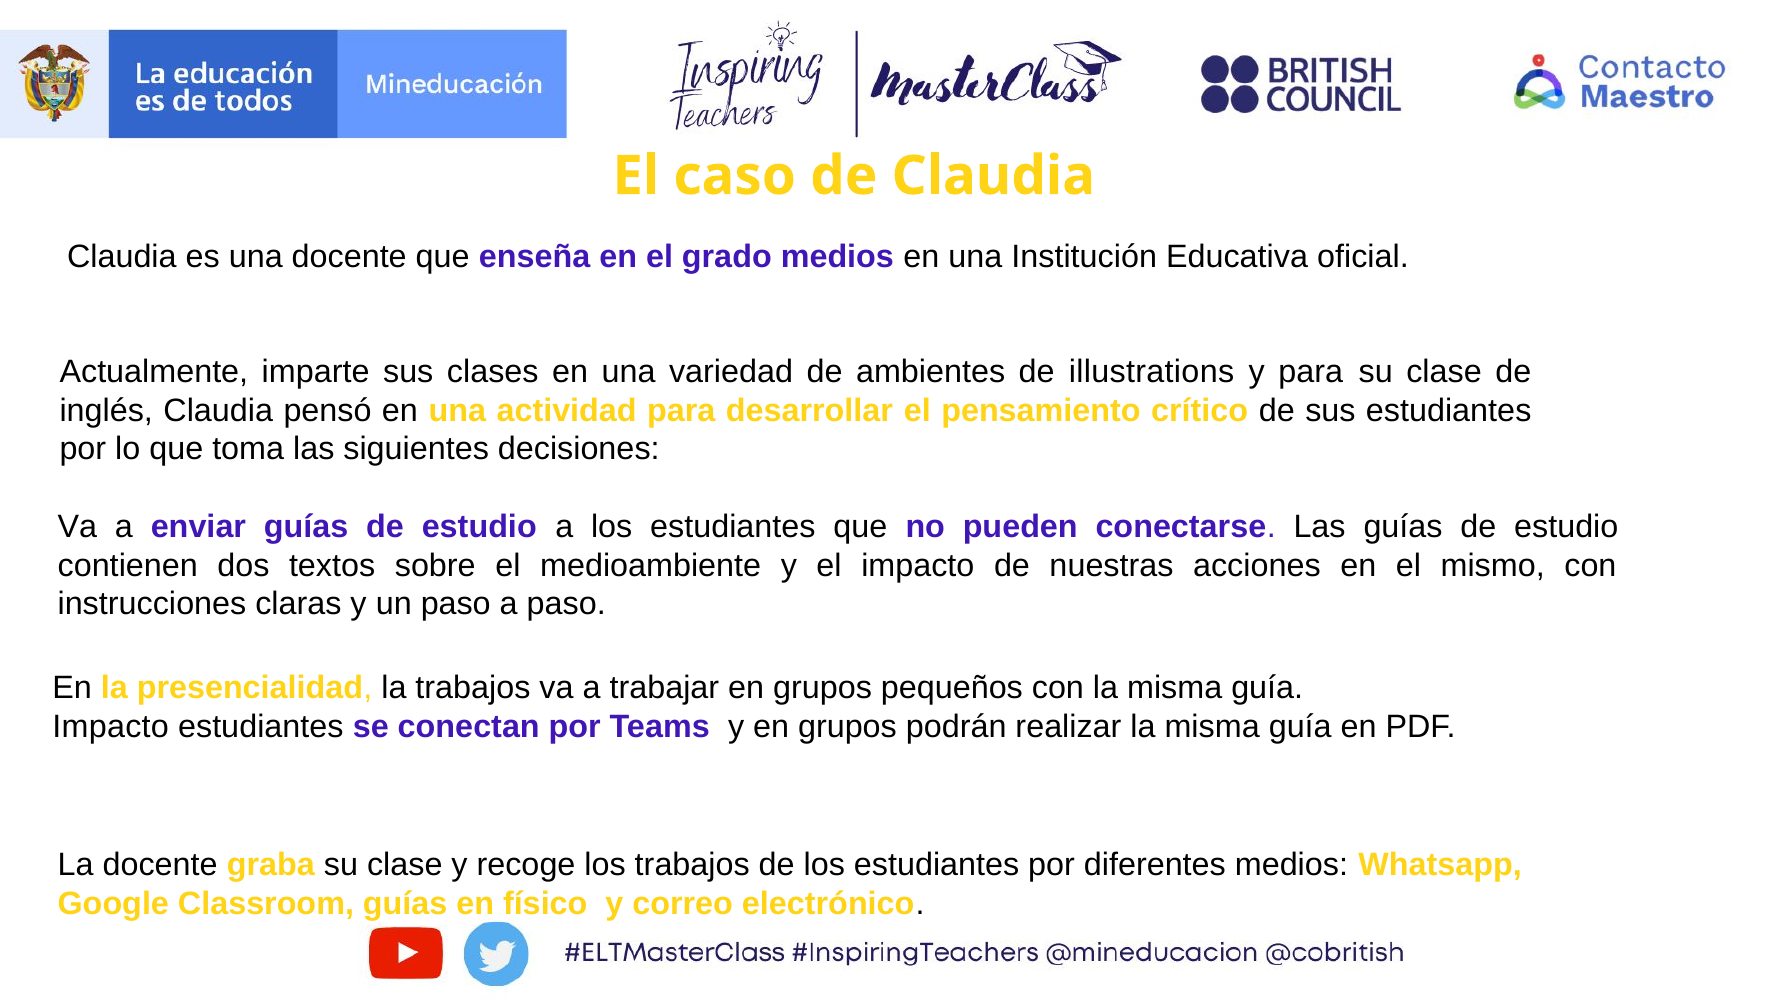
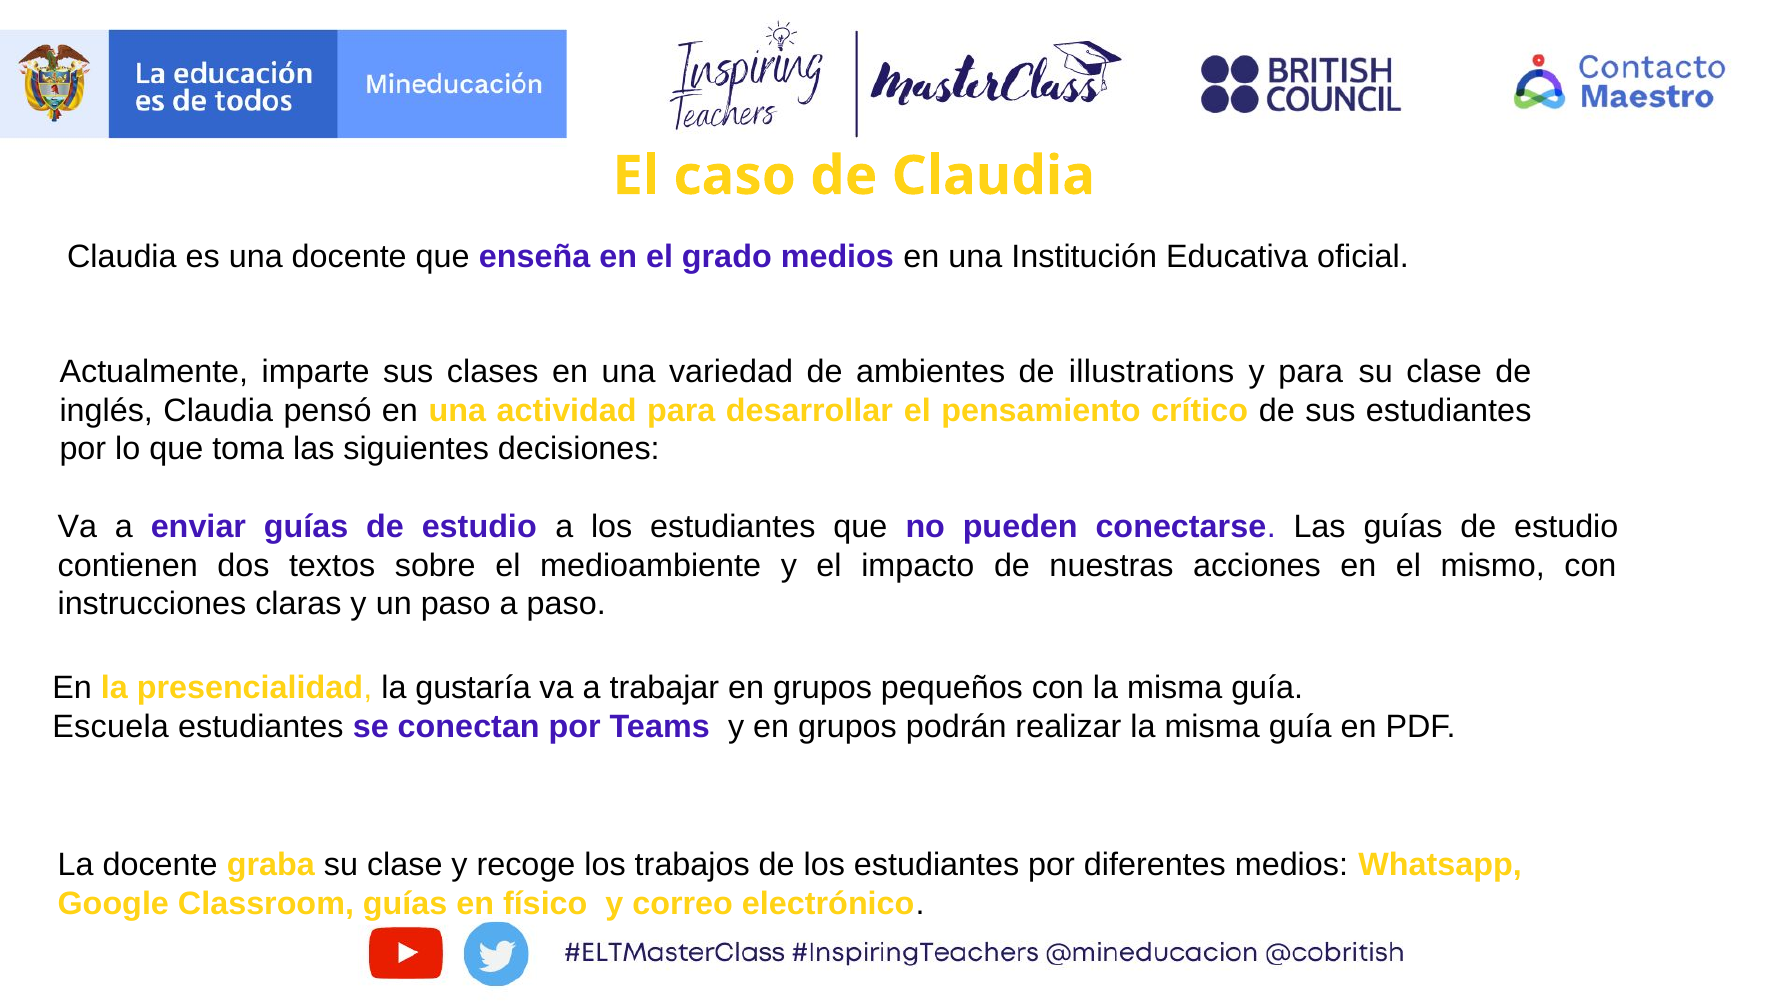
la trabajos: trabajos -> gustaría
Impacto at (111, 726): Impacto -> Escuela
